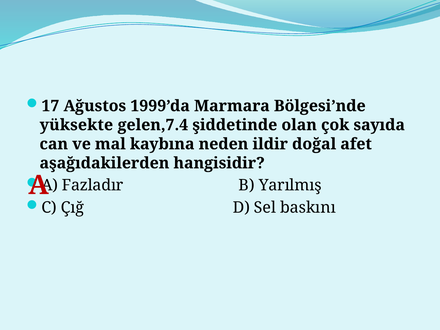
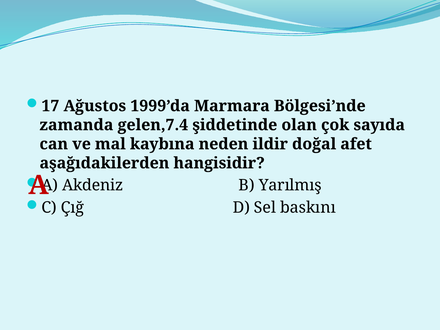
yüksekte: yüksekte -> zamanda
Fazladır: Fazladır -> Akdeniz
